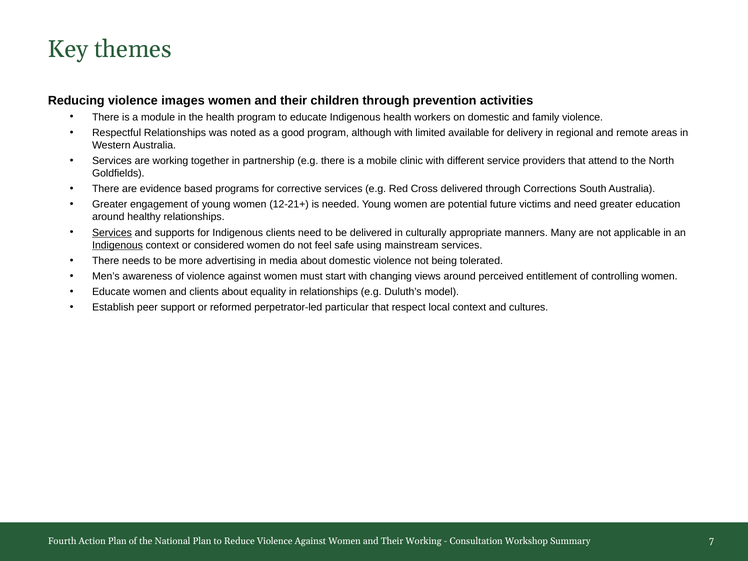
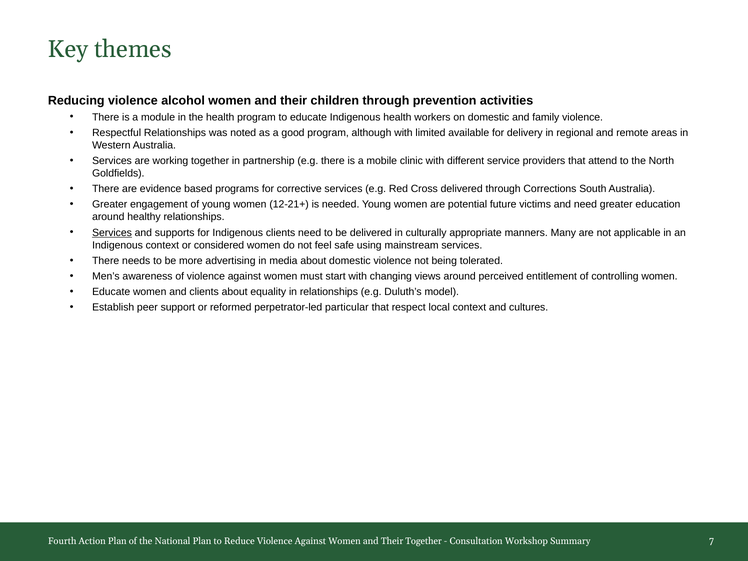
images: images -> alcohol
Indigenous at (118, 245) underline: present -> none
Their Working: Working -> Together
